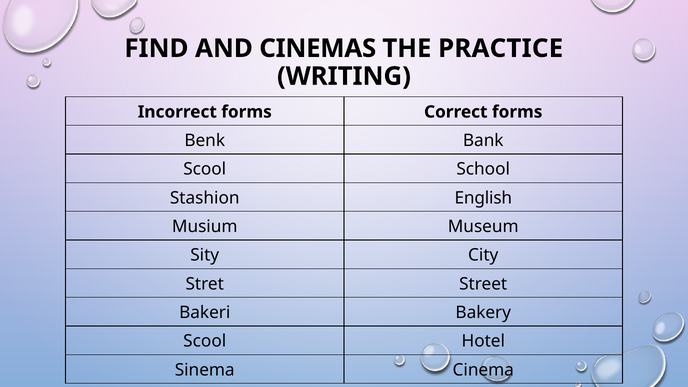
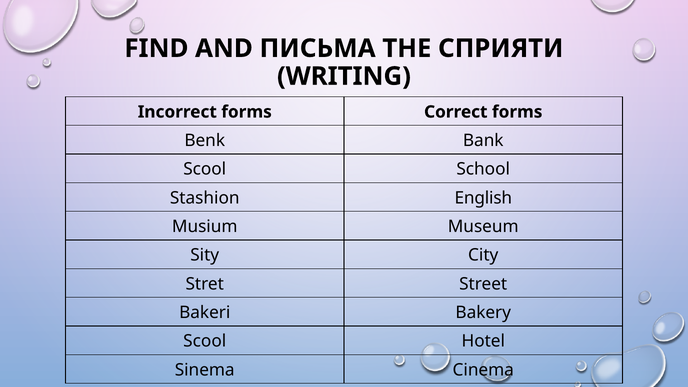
CINEMAS: CINEMAS -> ПИСЬМА
PRACTICE: PRACTICE -> СПРИЯТИ
